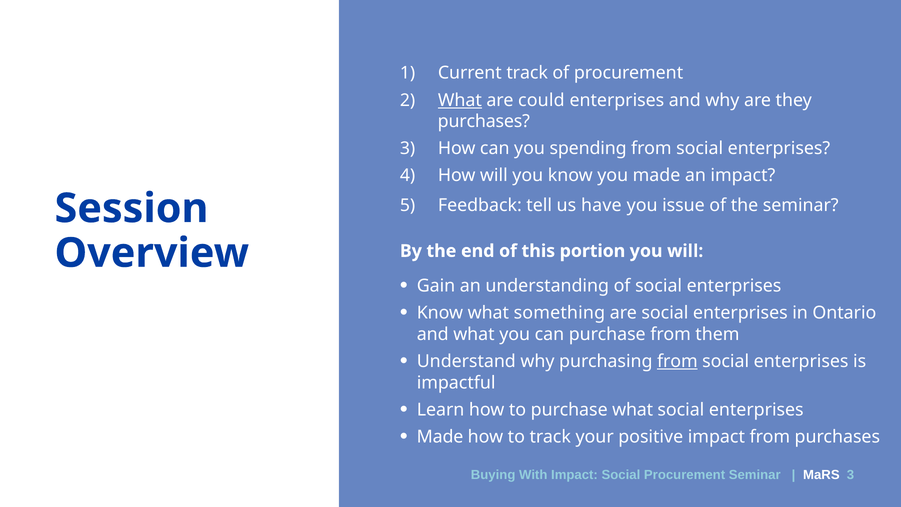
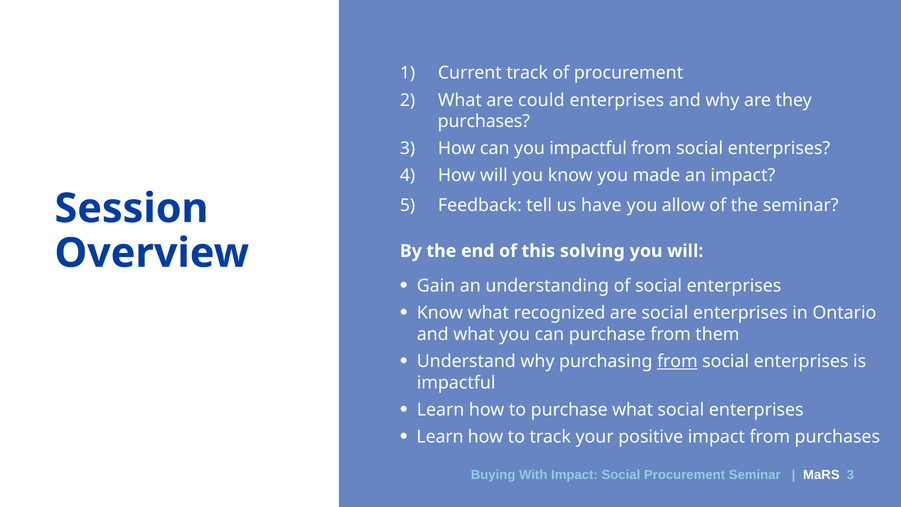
What at (460, 100) underline: present -> none
you spending: spending -> impactful
issue: issue -> allow
portion: portion -> solving
something: something -> recognized
Made at (440, 437): Made -> Learn
